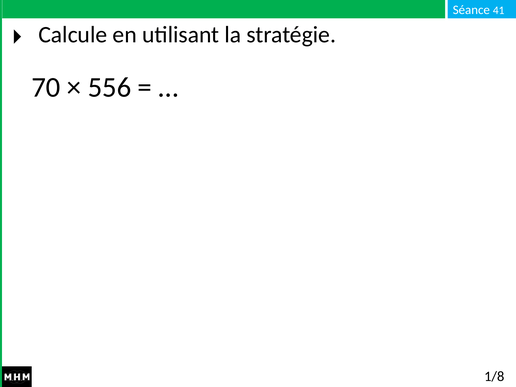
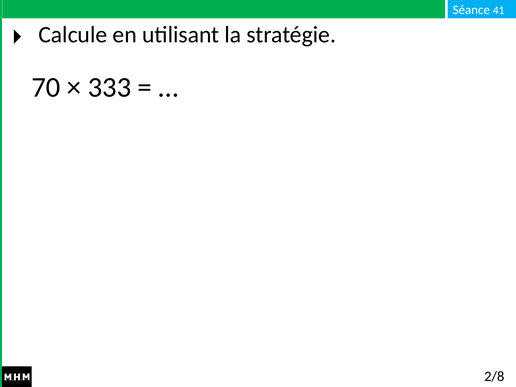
556: 556 -> 333
1/8: 1/8 -> 2/8
